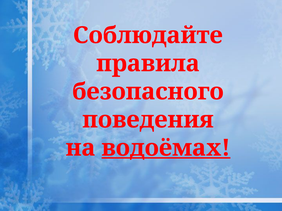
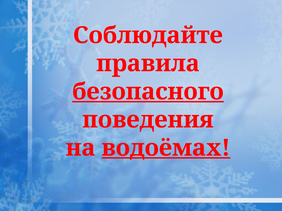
безопасного underline: none -> present
